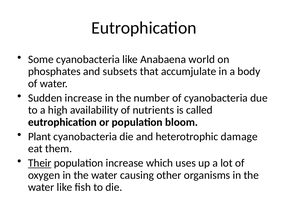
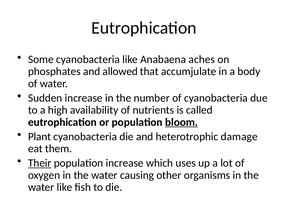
world: world -> aches
subsets: subsets -> allowed
bloom underline: none -> present
